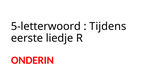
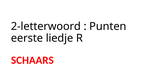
5-letterwoord: 5-letterwoord -> 2-letterwoord
Tijdens: Tijdens -> Punten
ONDERIN: ONDERIN -> SCHAARS
